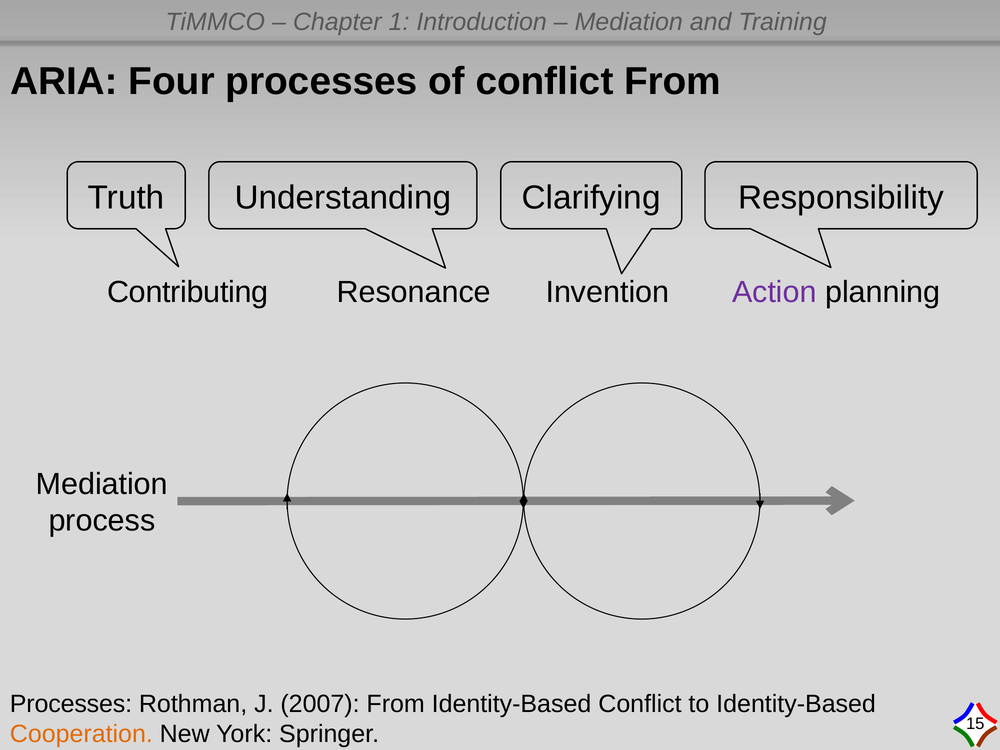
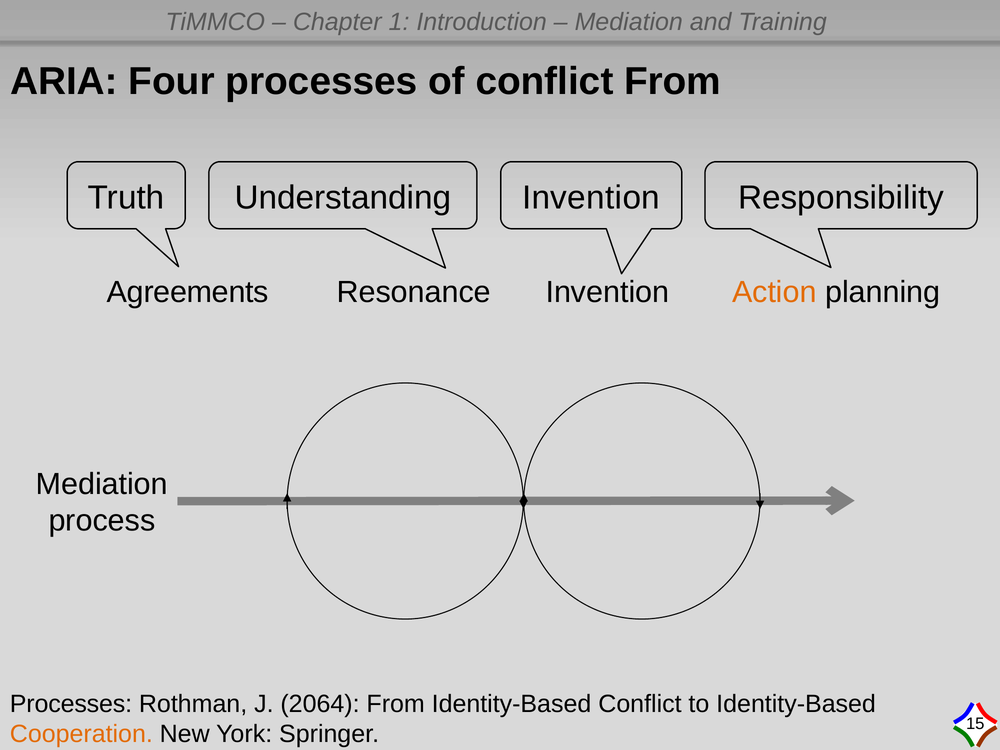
Understanding Clarifying: Clarifying -> Invention
Contributing: Contributing -> Agreements
Action colour: purple -> orange
2007: 2007 -> 2064
